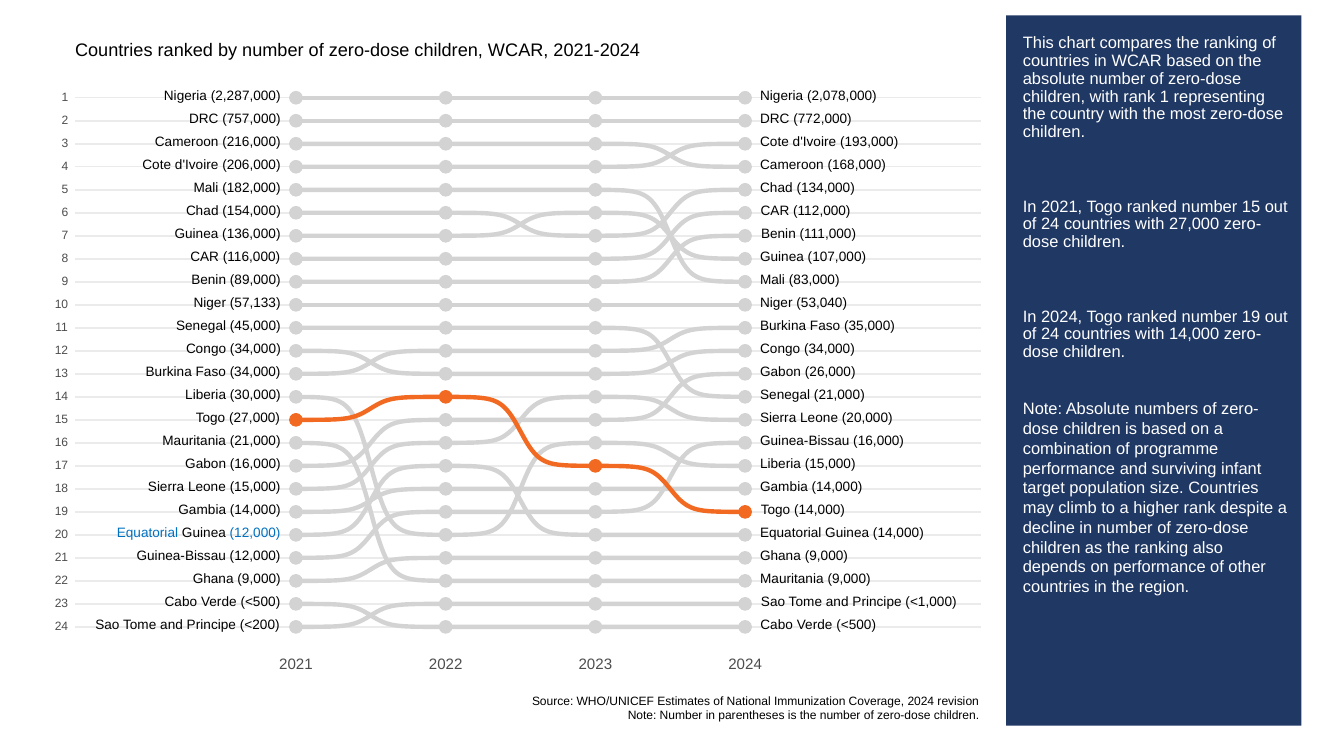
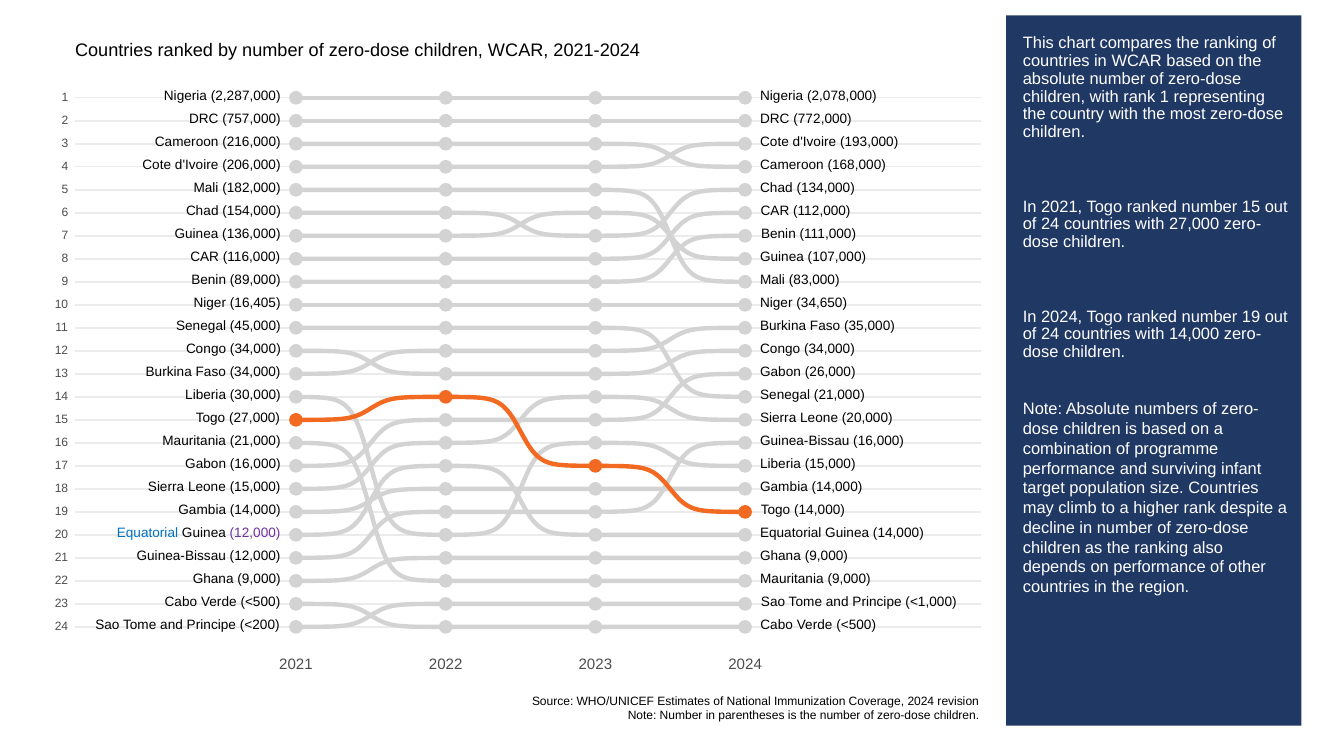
57,133: 57,133 -> 16,405
53,040: 53,040 -> 34,650
12,000 at (255, 533) colour: blue -> purple
